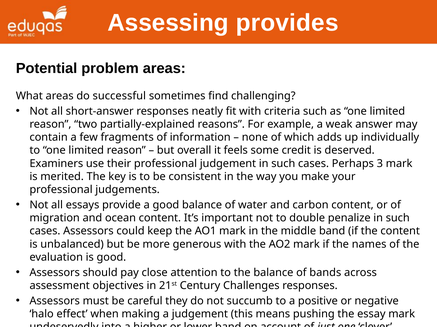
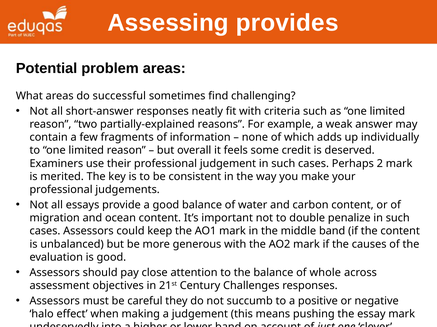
3: 3 -> 2
names: names -> causes
of bands: bands -> whole
